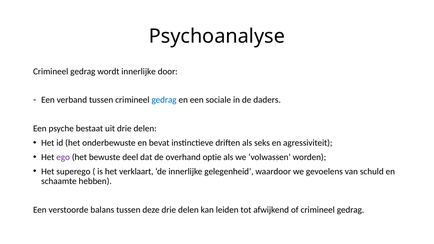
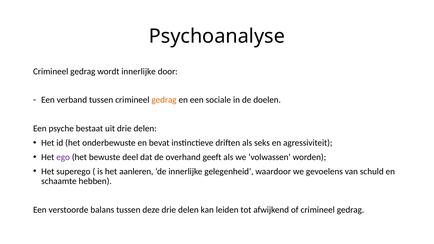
gedrag at (164, 100) colour: blue -> orange
daders: daders -> doelen
optie: optie -> geeft
verklaart: verklaart -> aanleren
